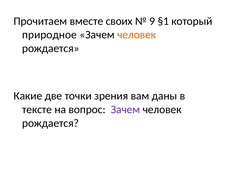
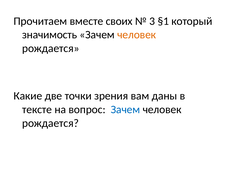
9: 9 -> 3
природное: природное -> значимость
Зачем at (125, 110) colour: purple -> blue
